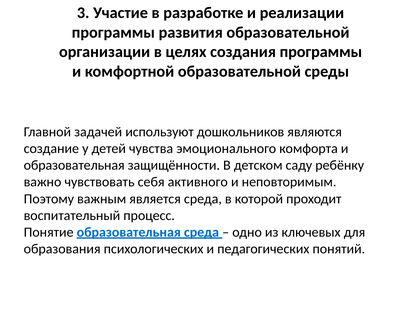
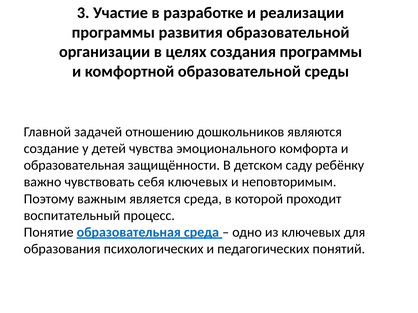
используют: используют -> отношению
себя активного: активного -> ключевых
